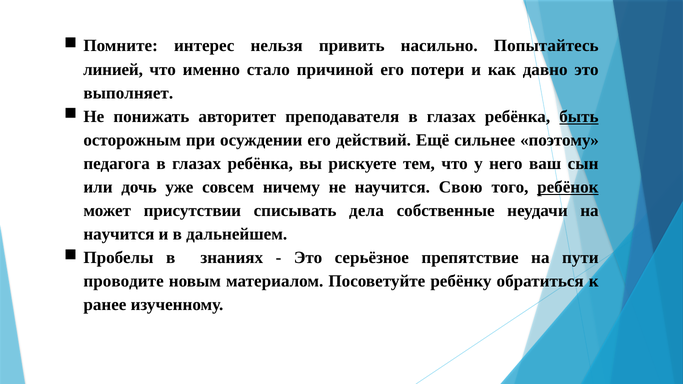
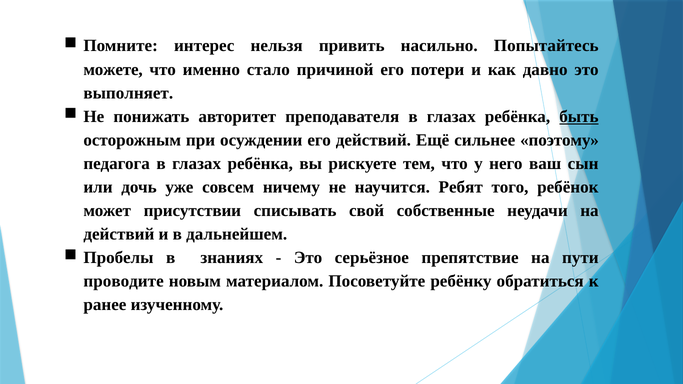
линией: линией -> можете
Свою: Свою -> Ребят
ребёнок underline: present -> none
дела: дела -> свой
научится at (119, 234): научится -> действий
